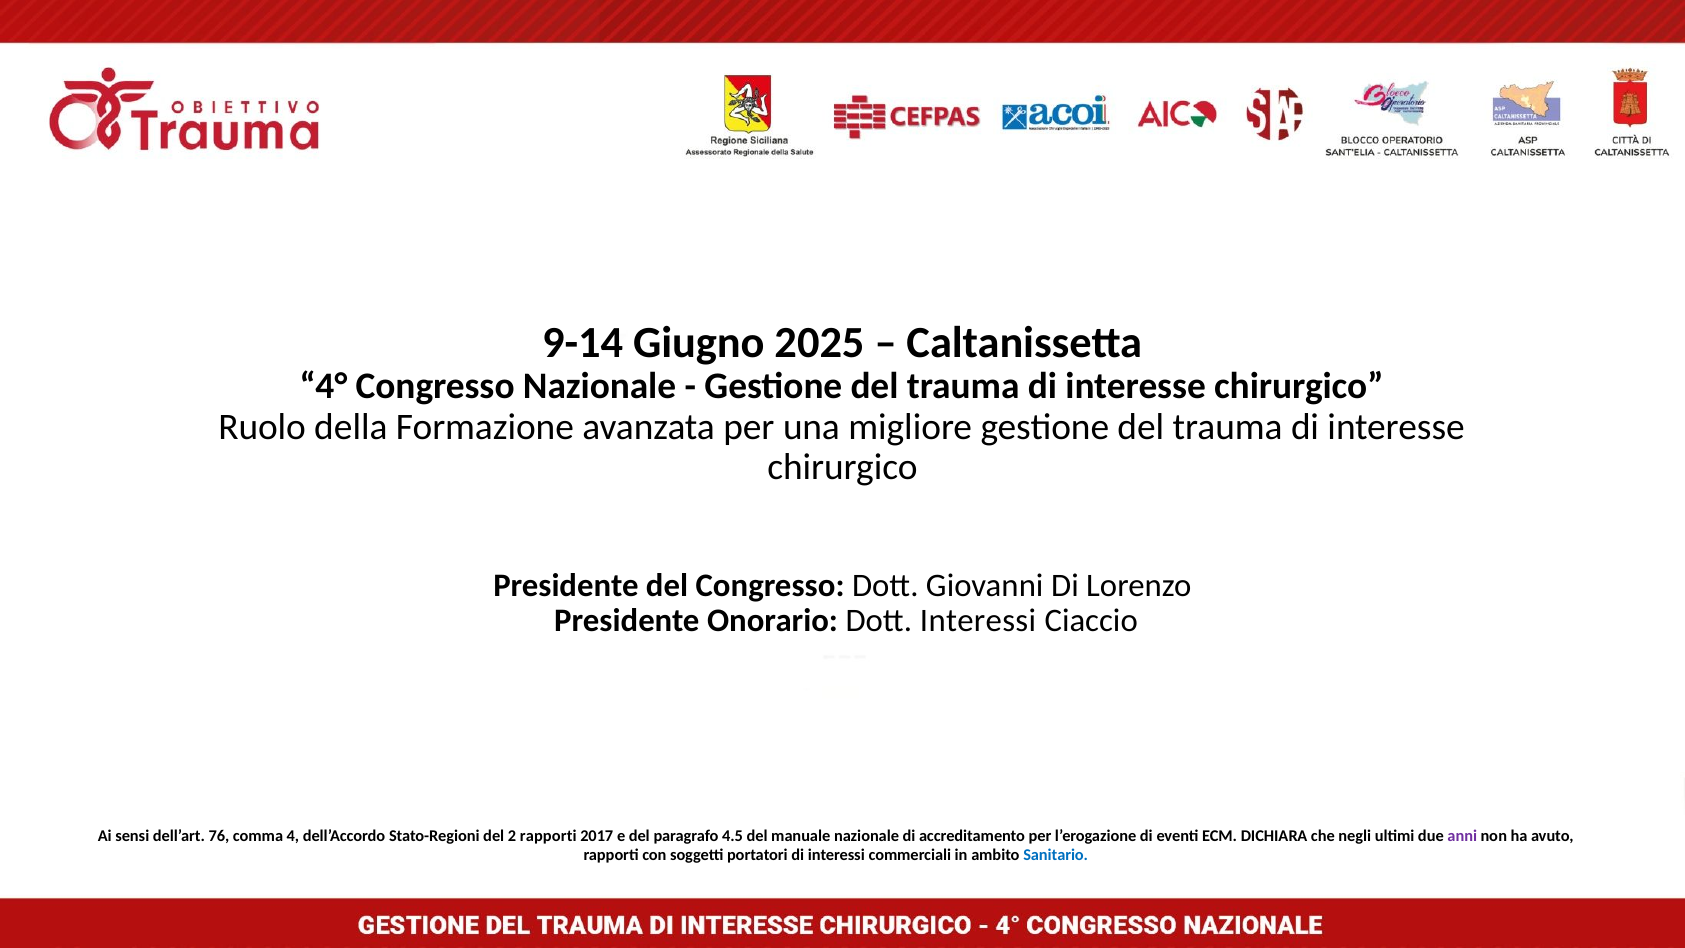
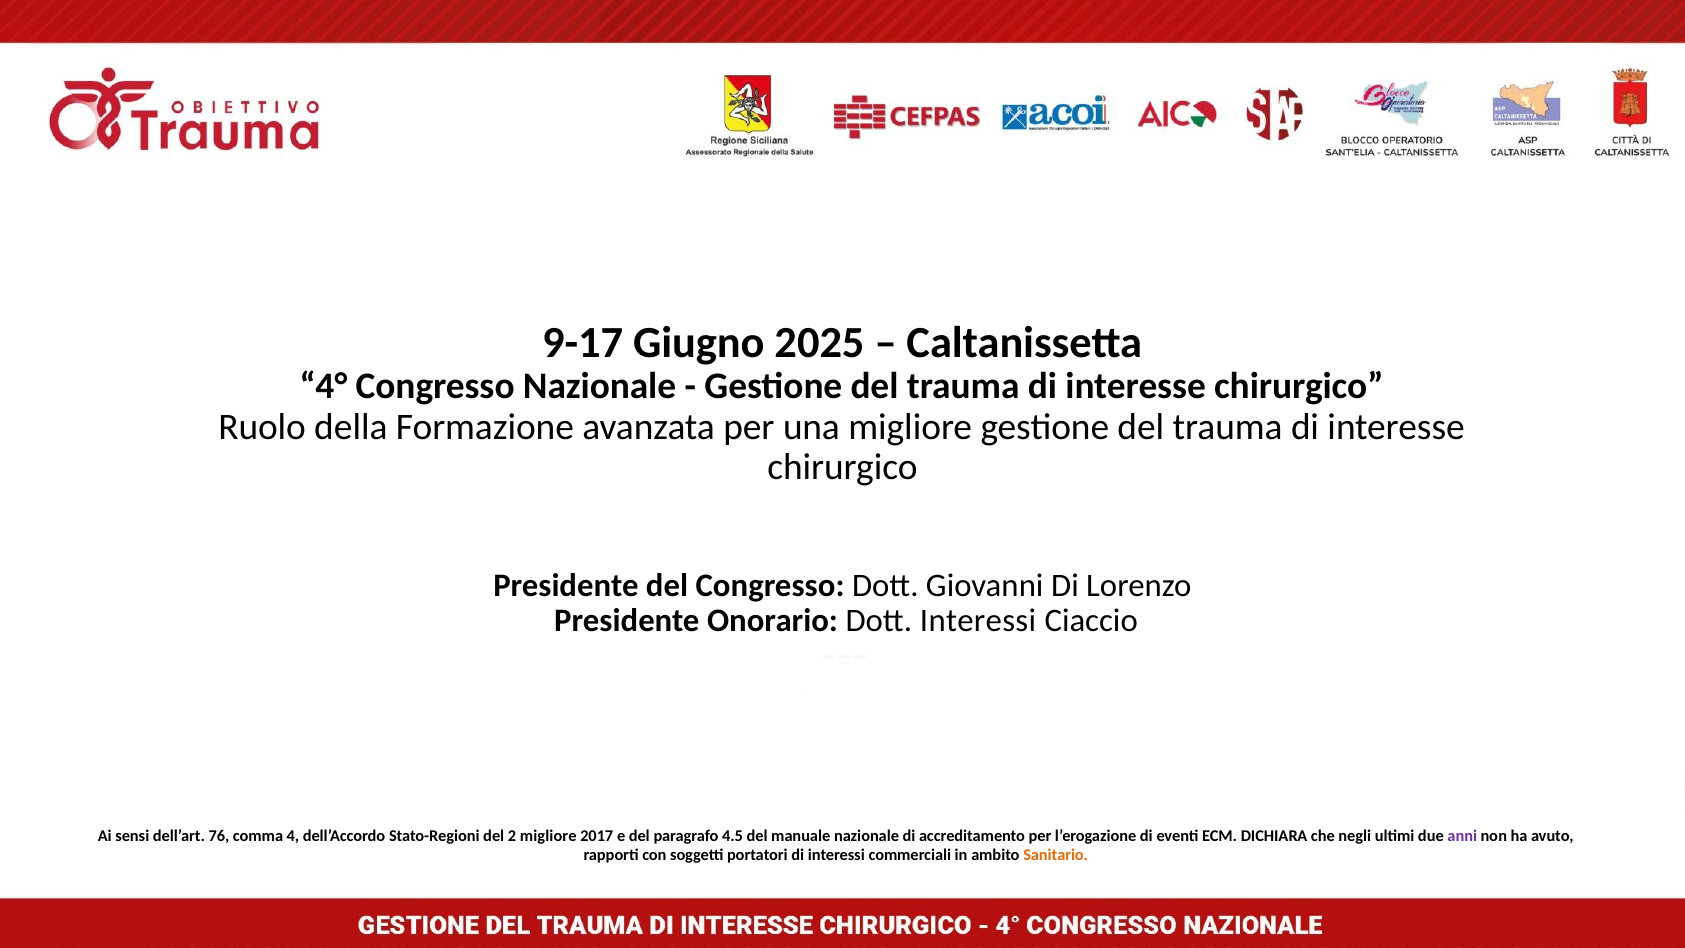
9-14: 9-14 -> 9-17
2 rapporti: rapporti -> migliore
Sanitario colour: blue -> orange
